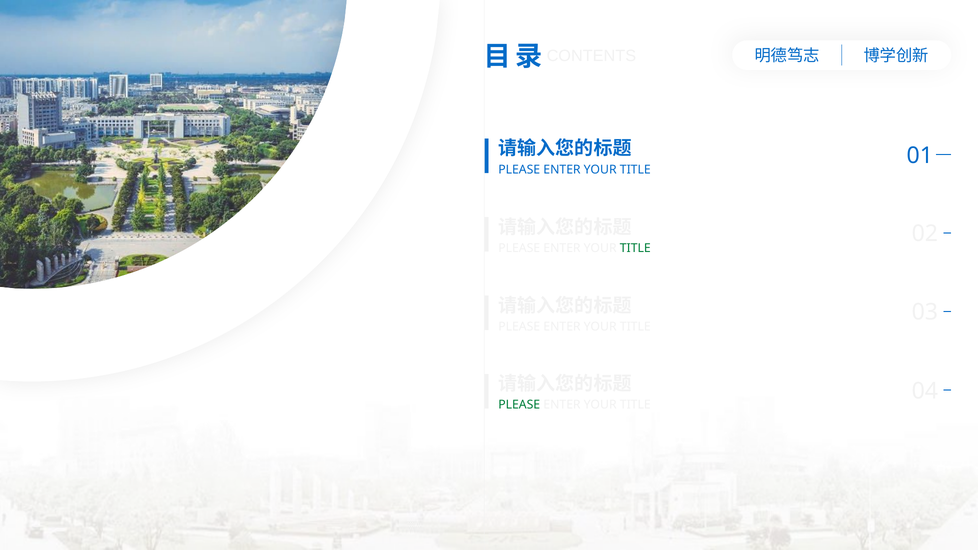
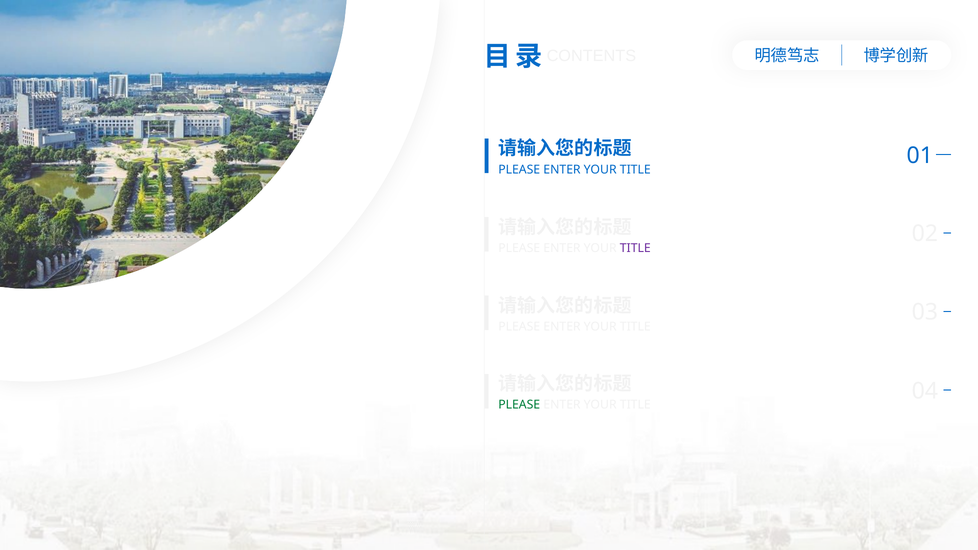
TITLE at (635, 248) colour: green -> purple
